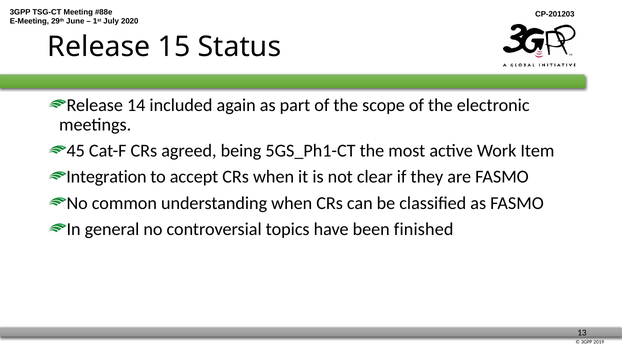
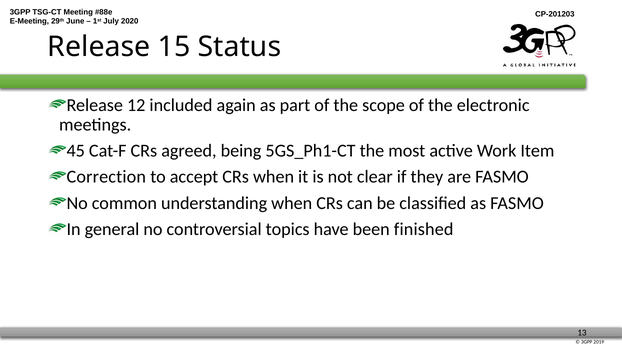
14: 14 -> 12
Integration: Integration -> Correction
